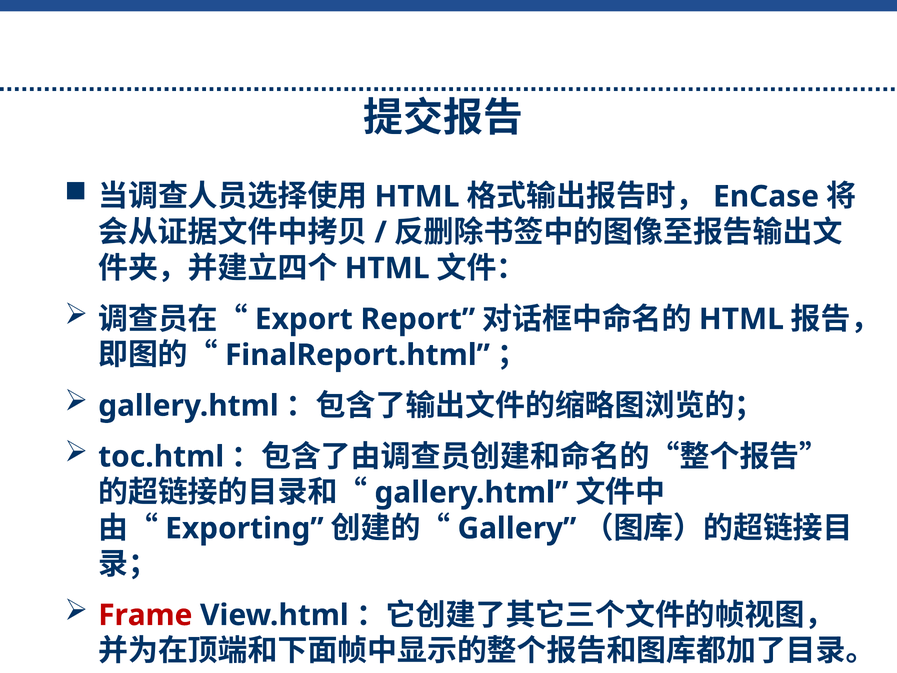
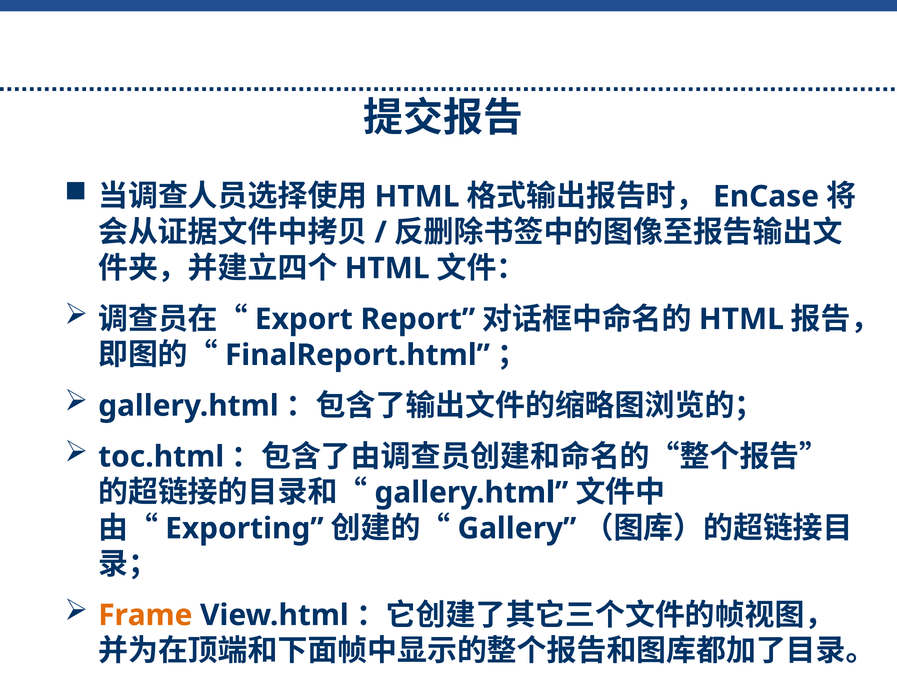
Frame colour: red -> orange
